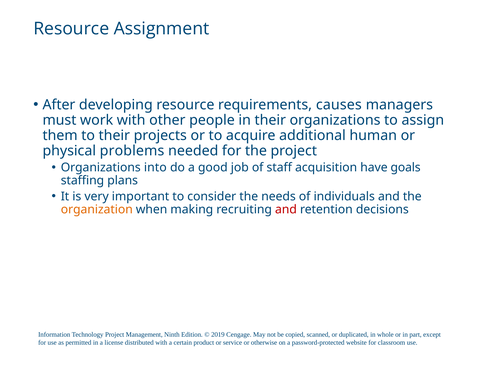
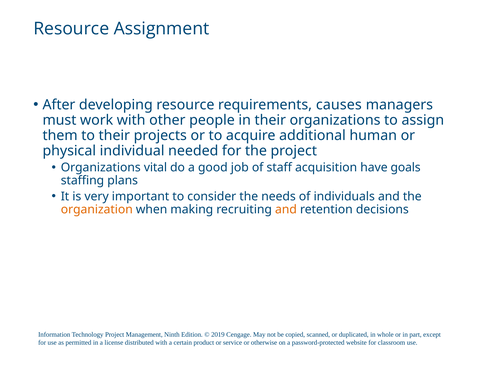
problems: problems -> individual
into: into -> vital
and at (286, 209) colour: red -> orange
